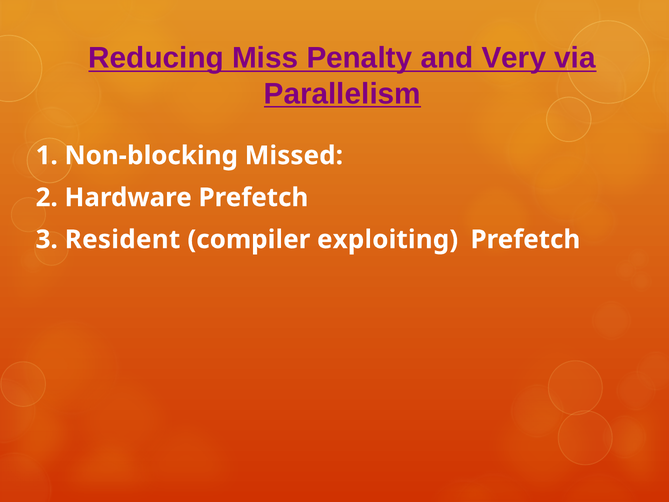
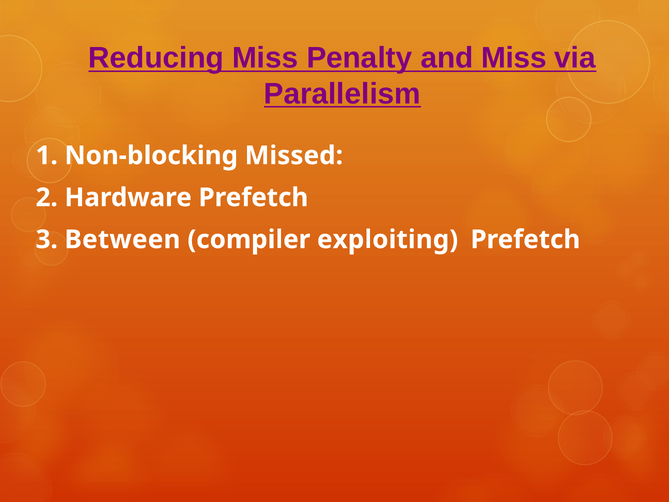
and Very: Very -> Miss
Resident: Resident -> Between
